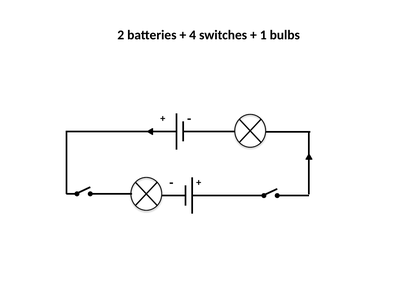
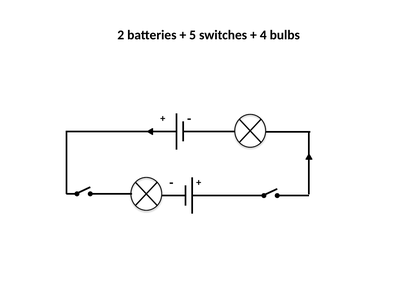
4: 4 -> 5
1: 1 -> 4
